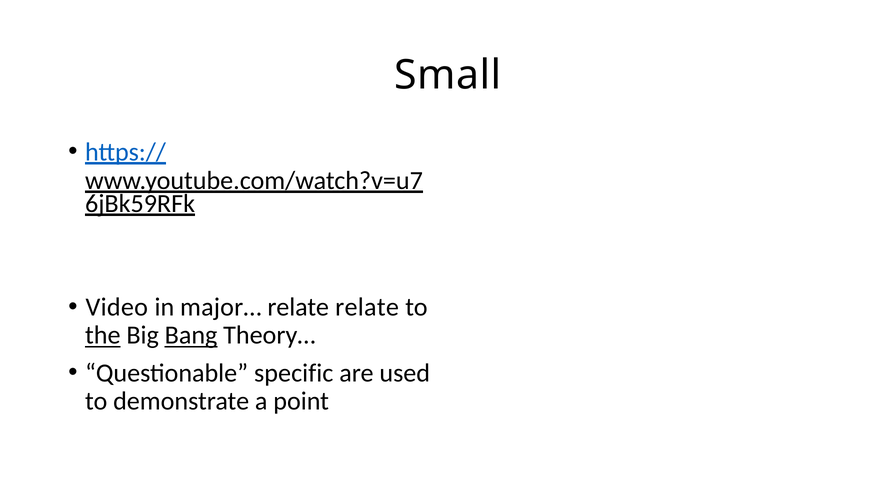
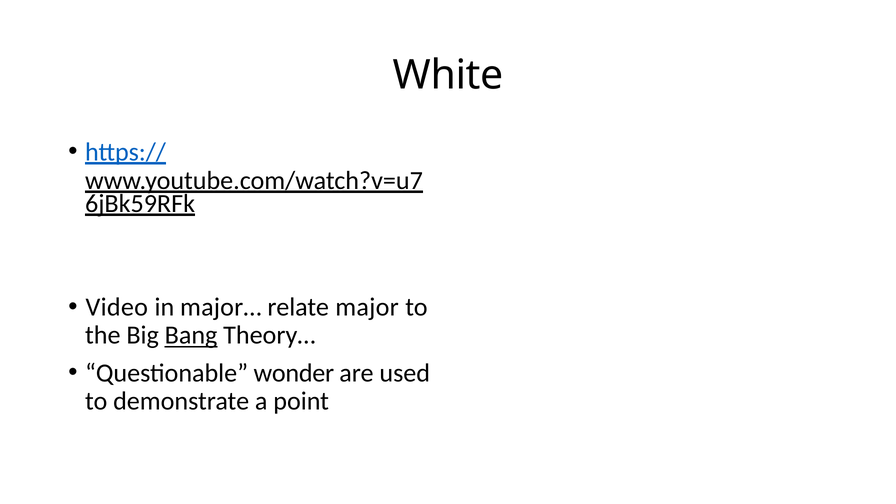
Small: Small -> White
relate relate: relate -> major
the underline: present -> none
specific: specific -> wonder
